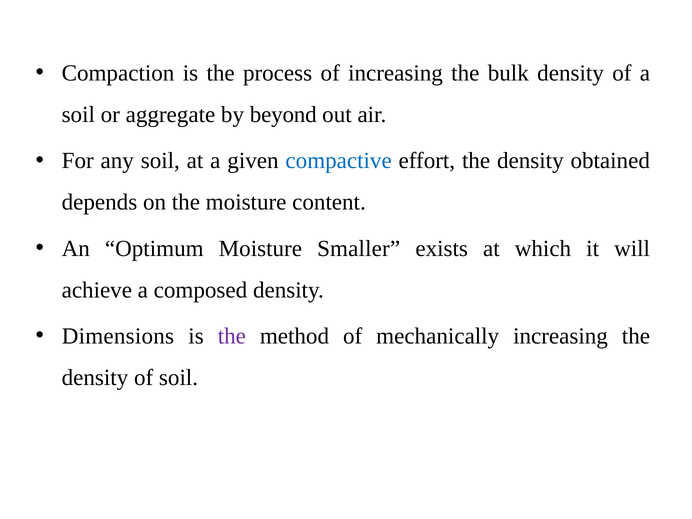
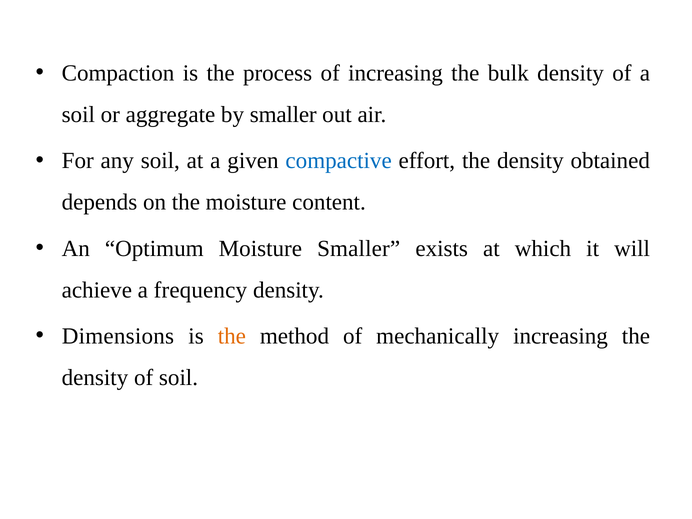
by beyond: beyond -> smaller
composed: composed -> frequency
the at (232, 336) colour: purple -> orange
